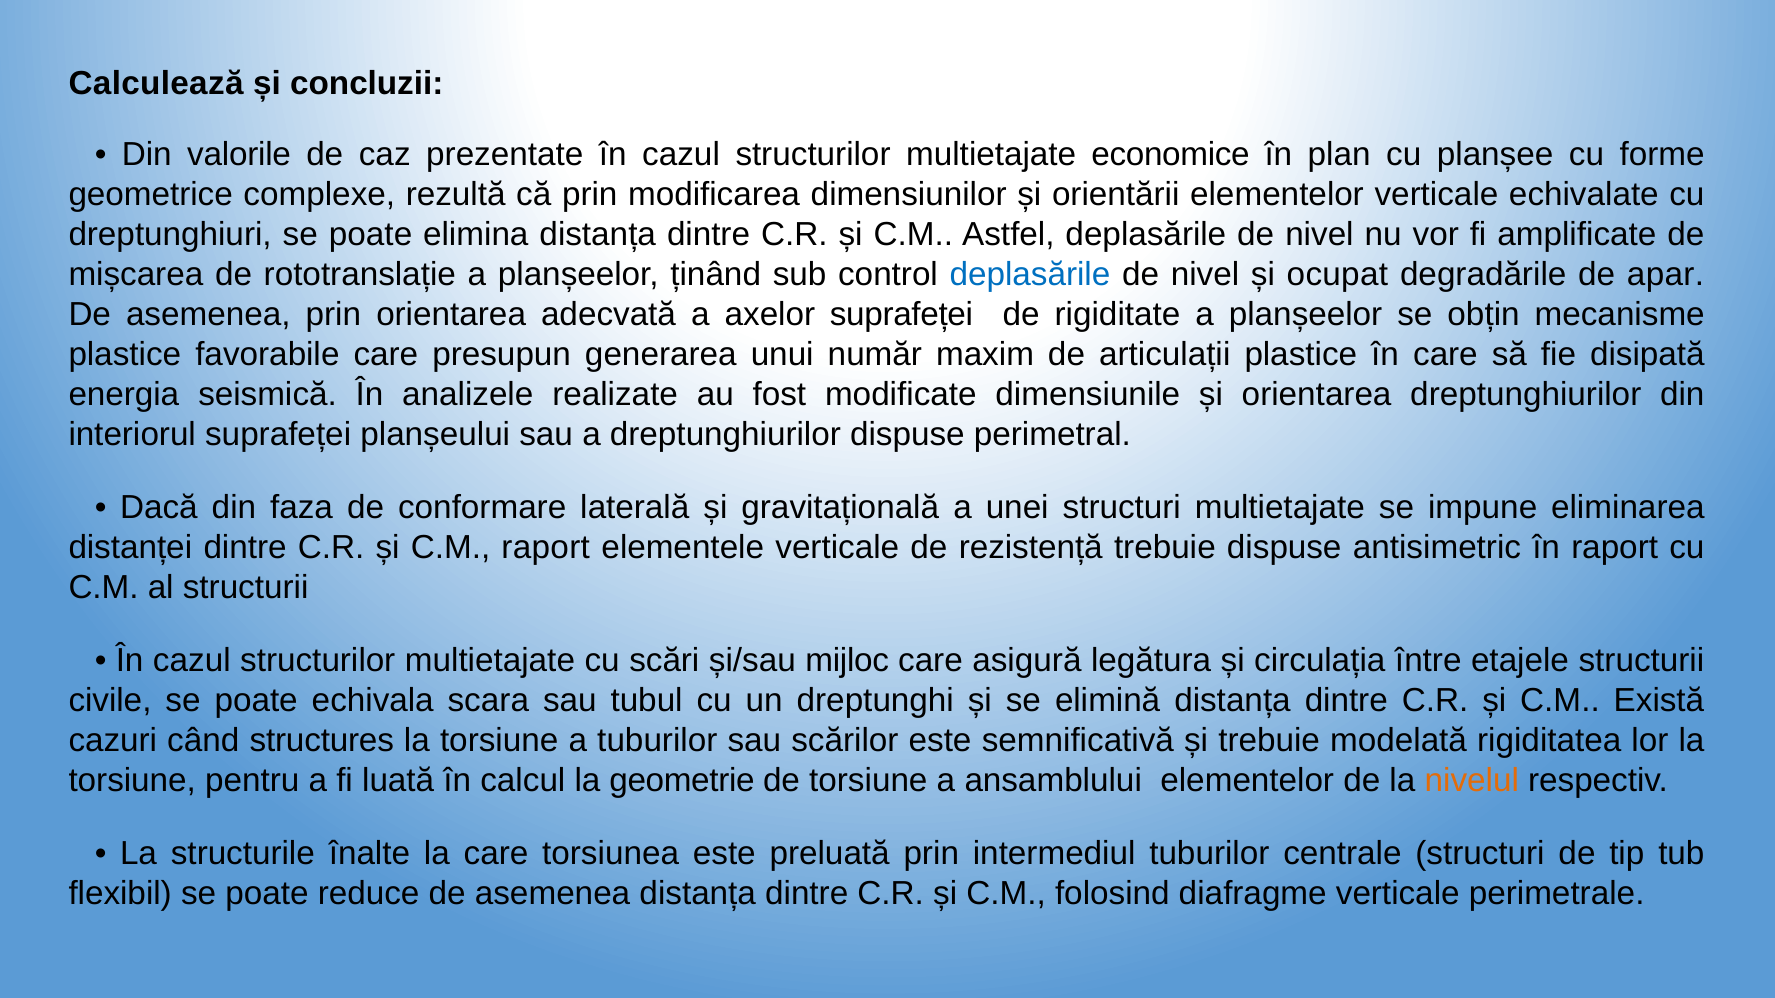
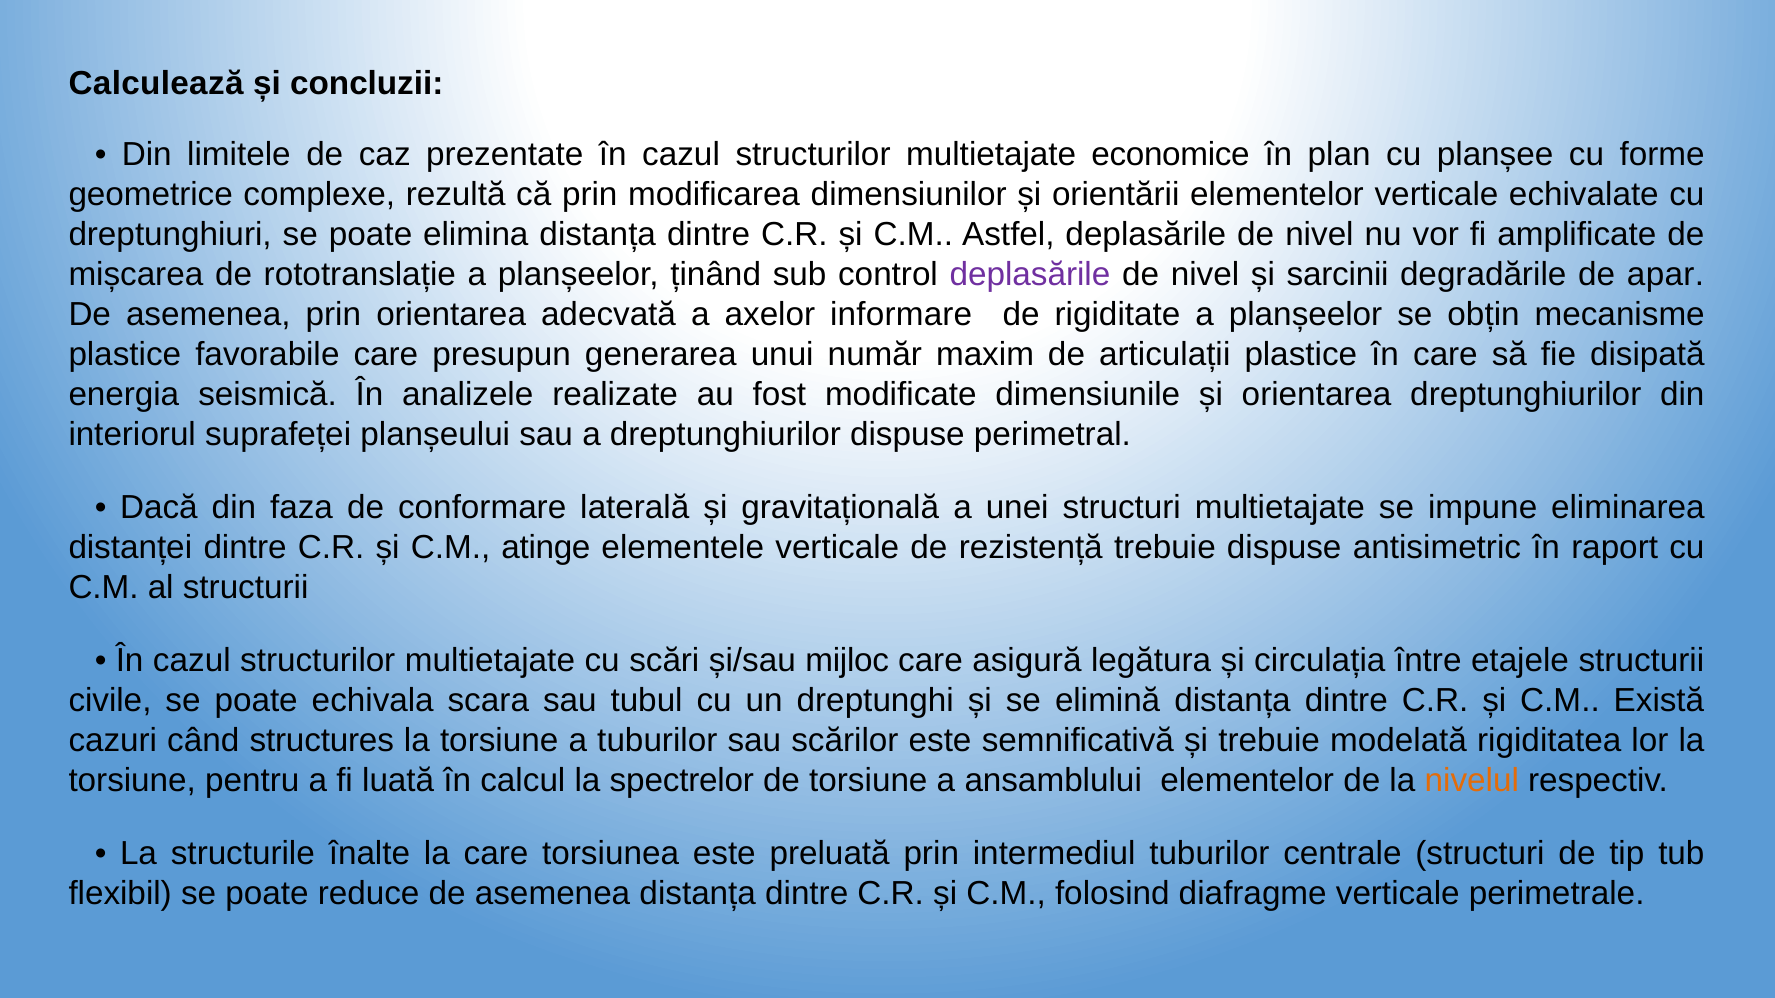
valorile: valorile -> limitele
deplasările at (1030, 274) colour: blue -> purple
ocupat: ocupat -> sarcinii
axelor suprafeței: suprafeței -> informare
C.M raport: raport -> atinge
geometrie: geometrie -> spectrelor
